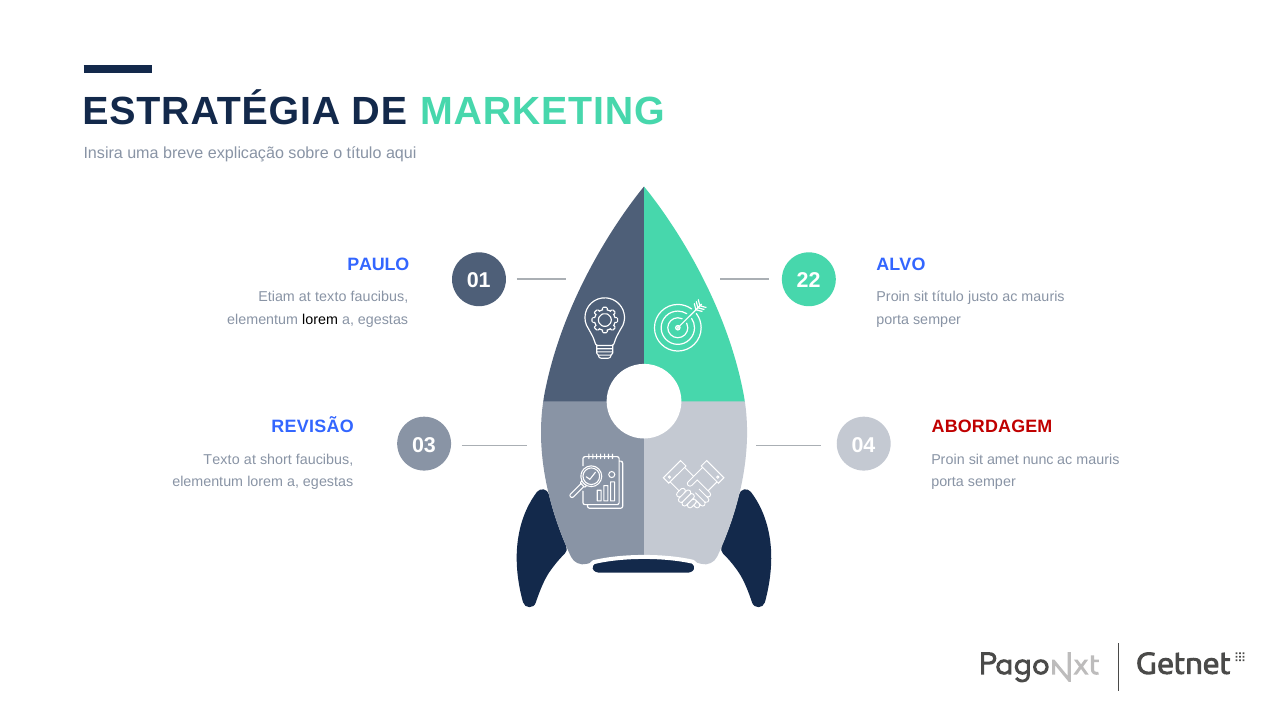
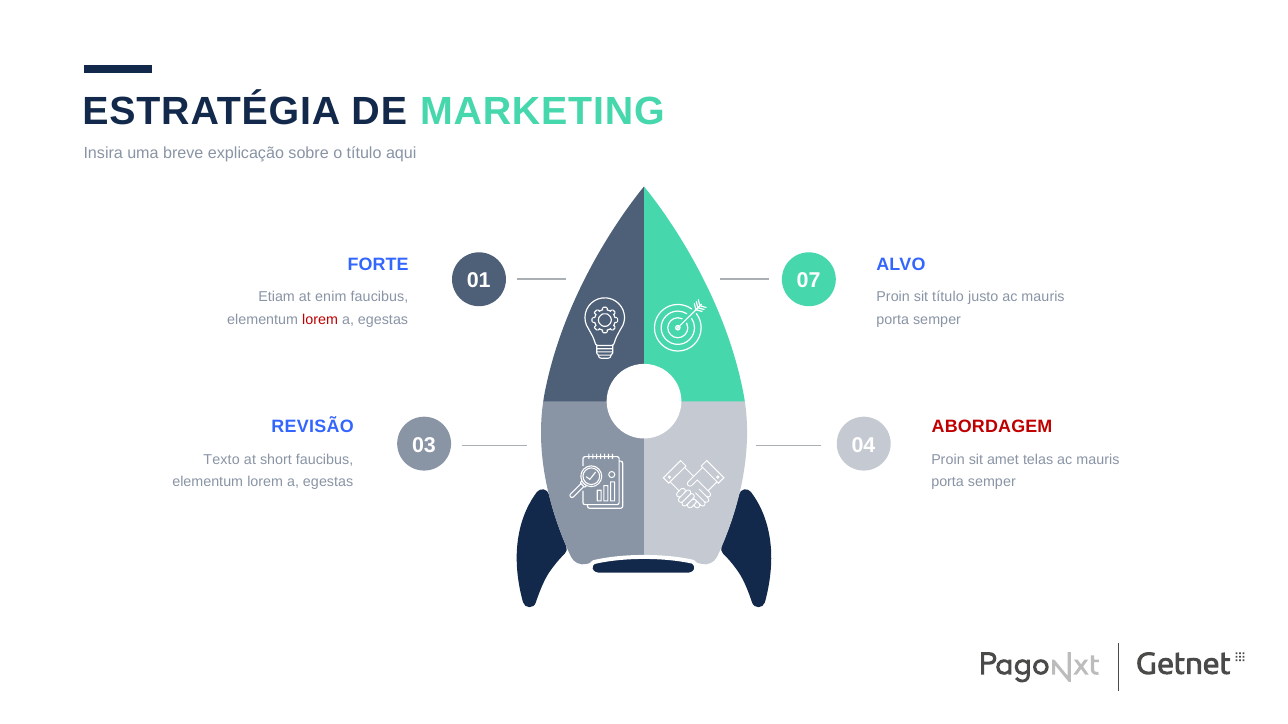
PAULO: PAULO -> FORTE
22: 22 -> 07
at texto: texto -> enim
lorem at (320, 320) colour: black -> red
nunc: nunc -> telas
